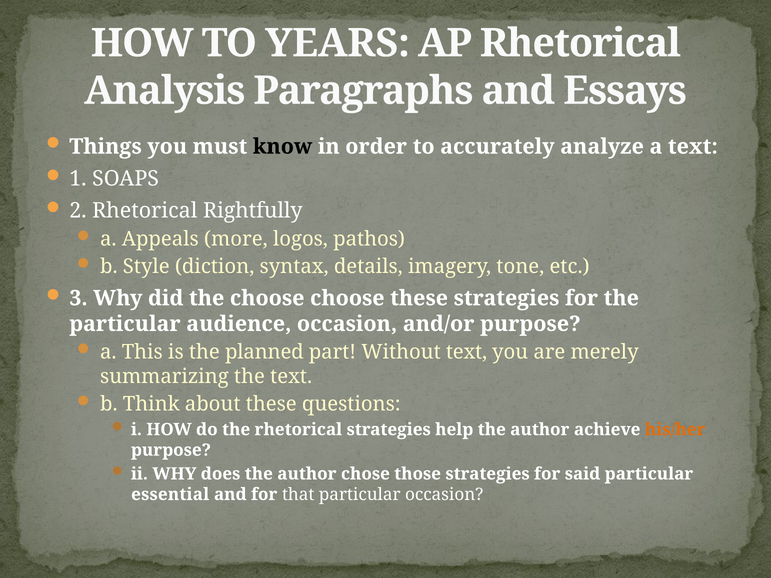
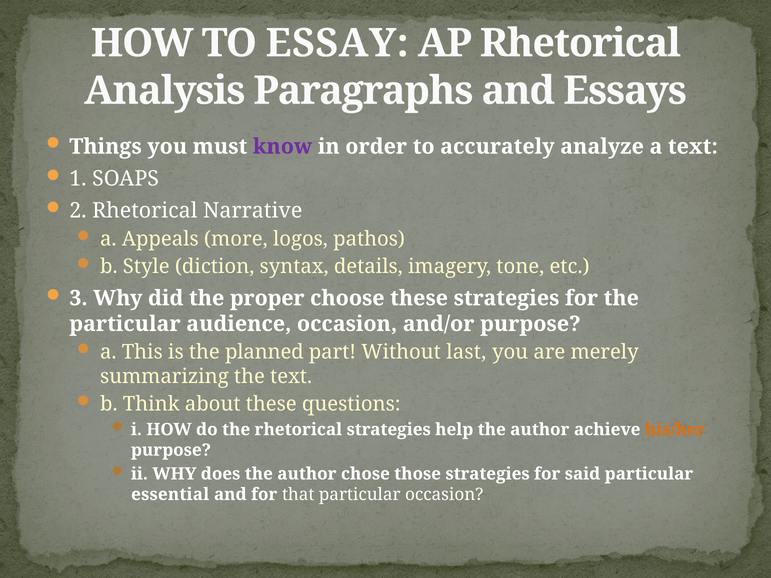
YEARS: YEARS -> ESSAY
know colour: black -> purple
Rightfully: Rightfully -> Narrative
the choose: choose -> proper
Without text: text -> last
